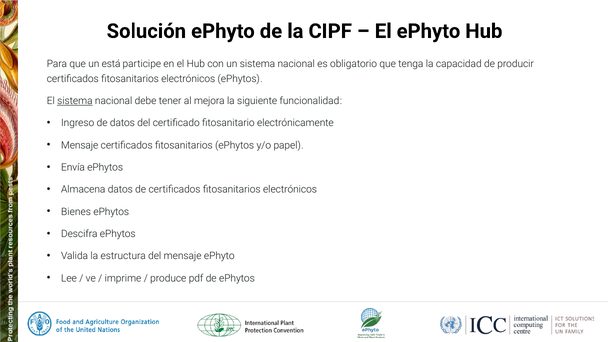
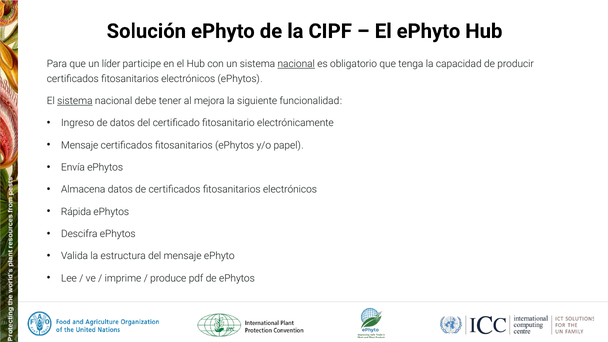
está: está -> líder
nacional at (296, 64) underline: none -> present
Bienes: Bienes -> Rápida
